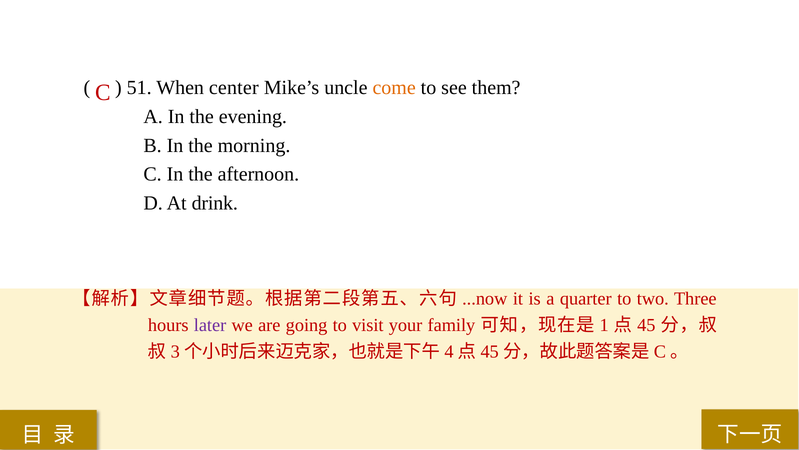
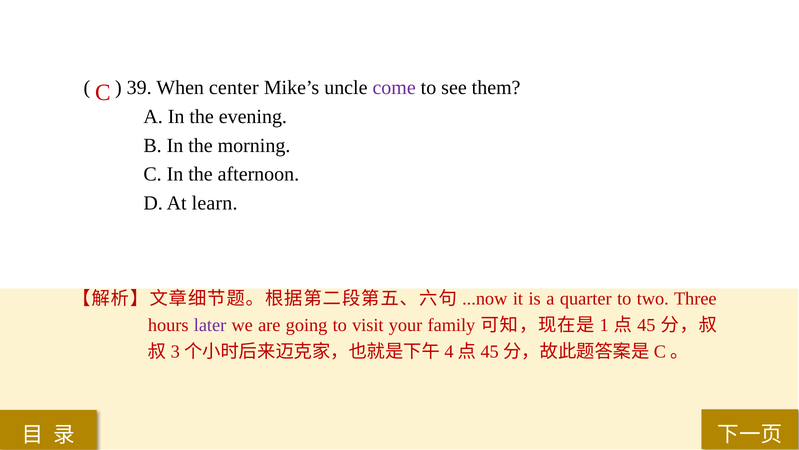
51: 51 -> 39
come colour: orange -> purple
drink: drink -> learn
